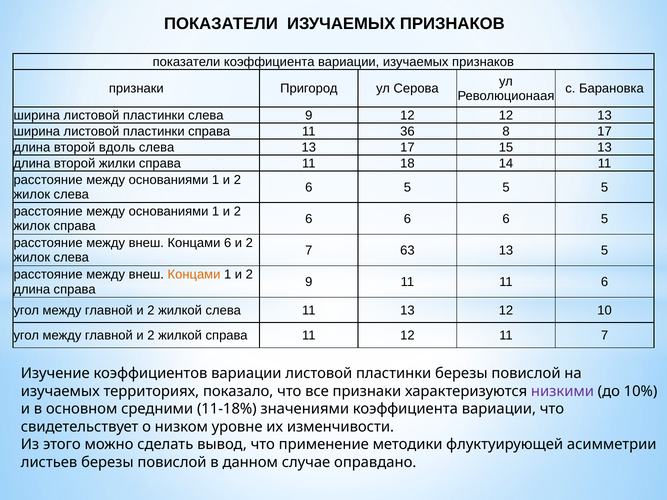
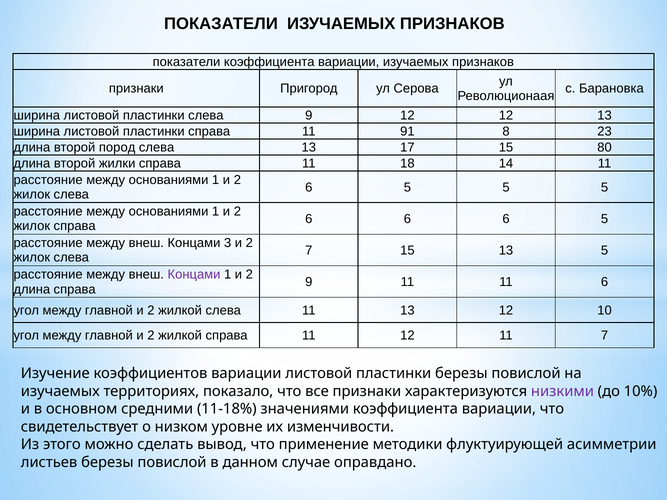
36: 36 -> 91
8 17: 17 -> 23
вдоль: вдоль -> пород
15 13: 13 -> 80
Концами 6: 6 -> 3
7 63: 63 -> 15
Концами at (194, 275) colour: orange -> purple
